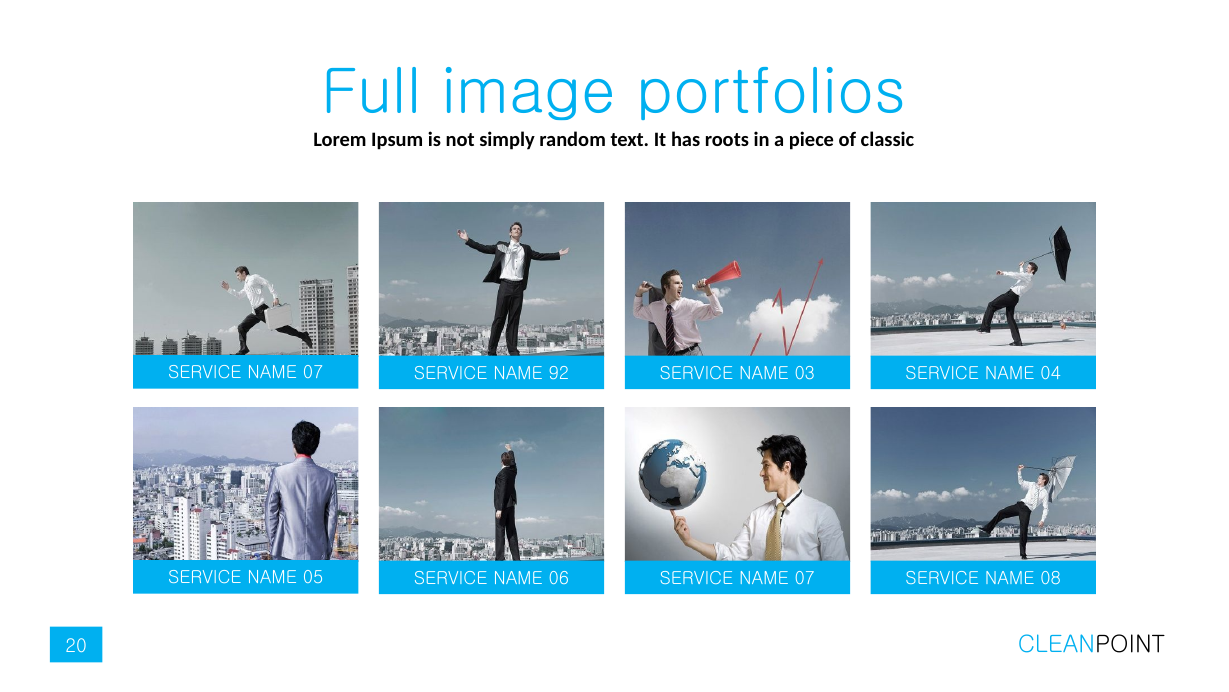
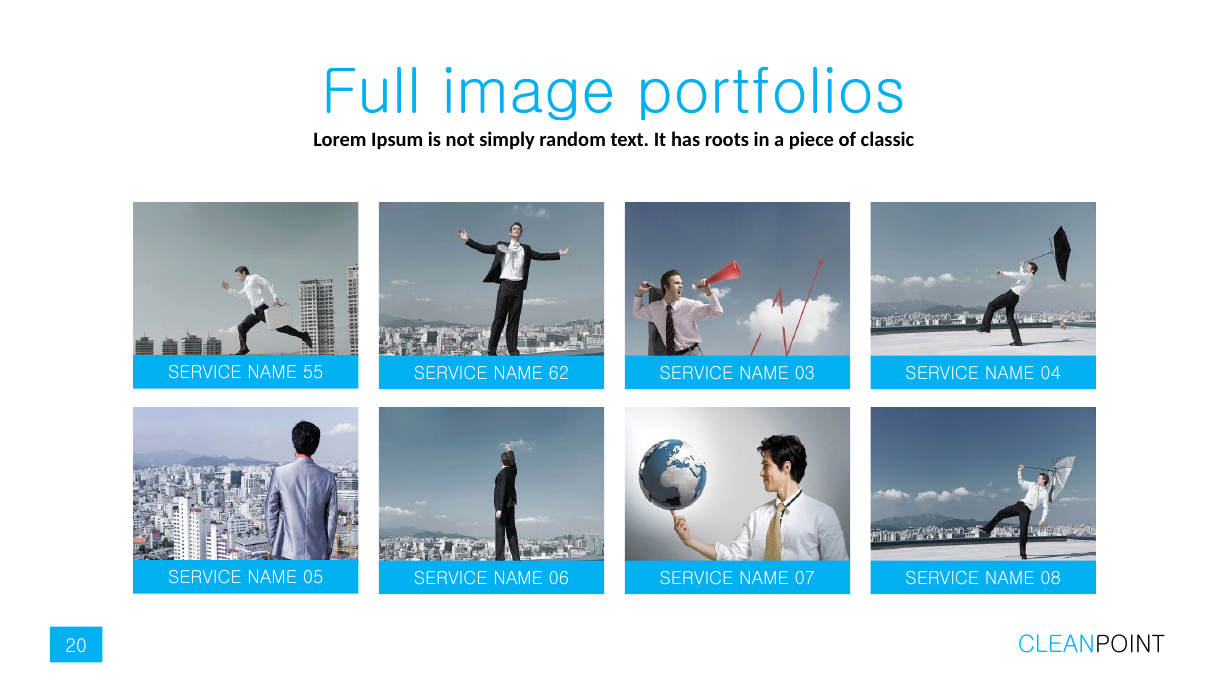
07 at (313, 373): 07 -> 55
92: 92 -> 62
